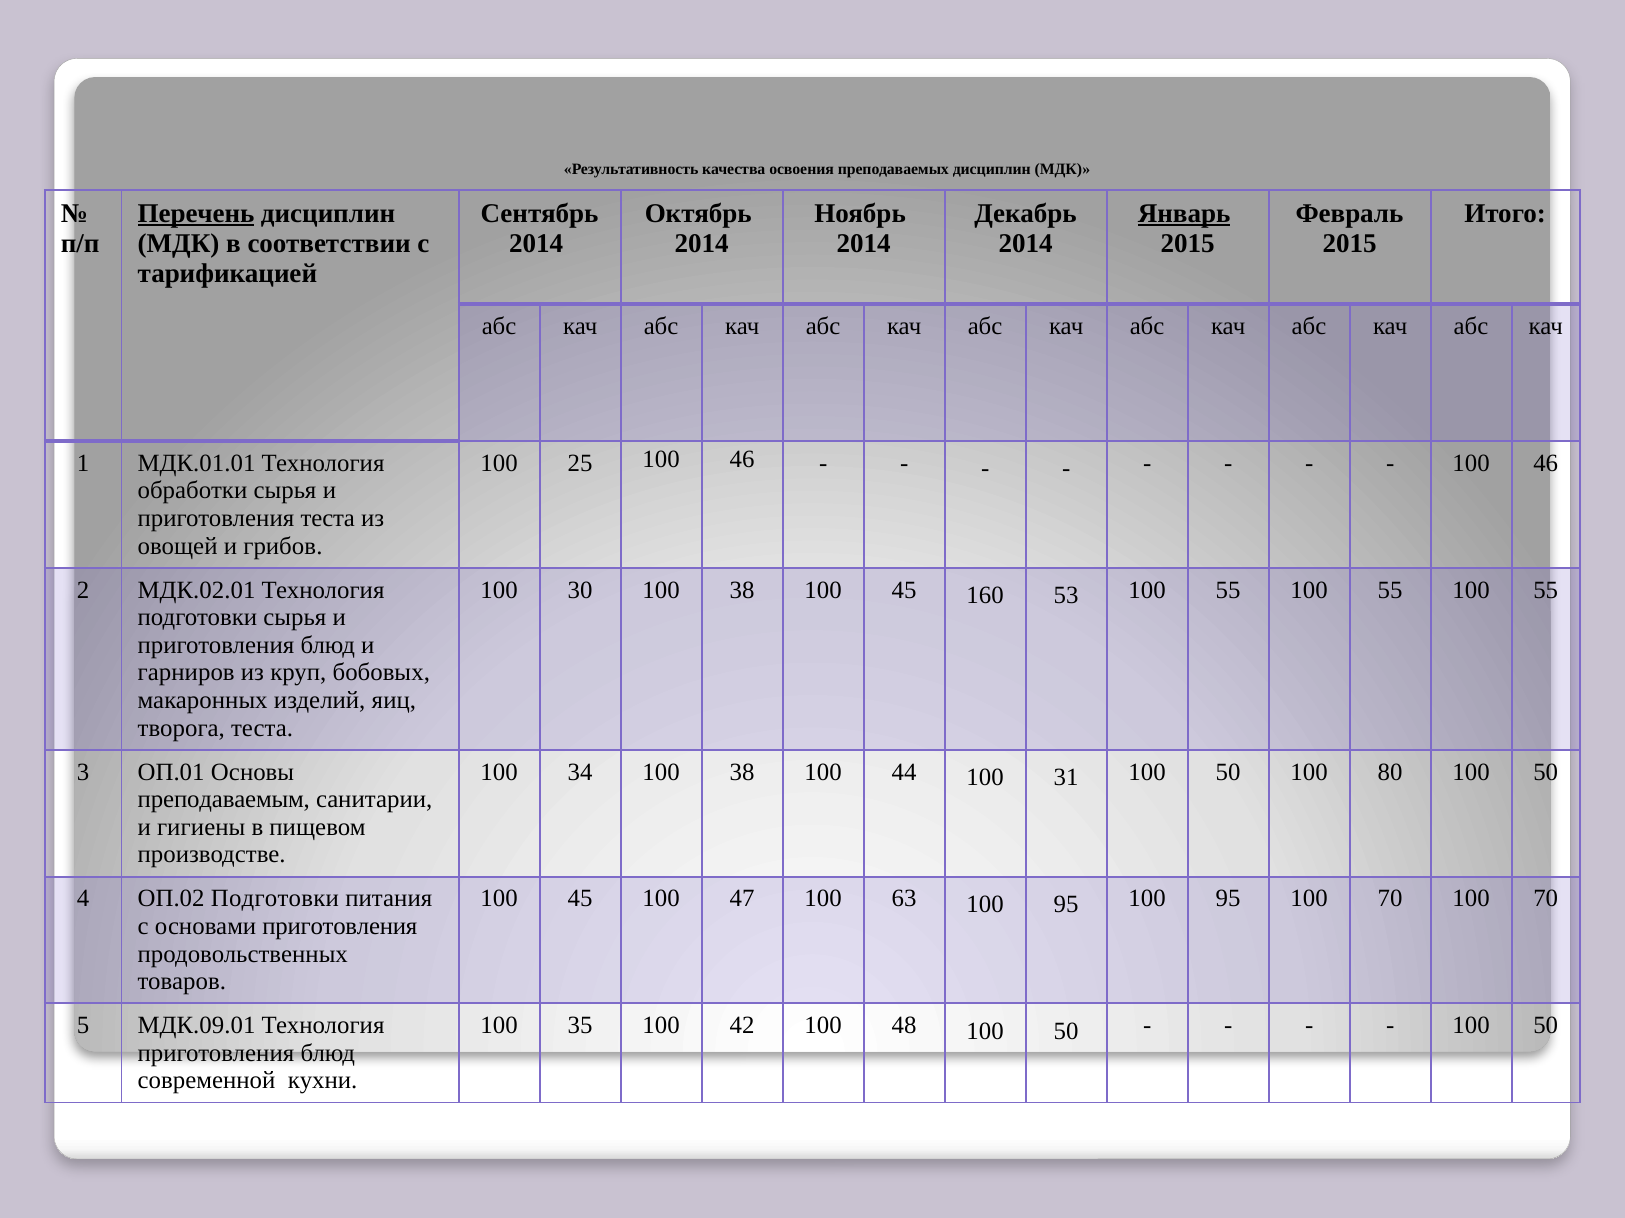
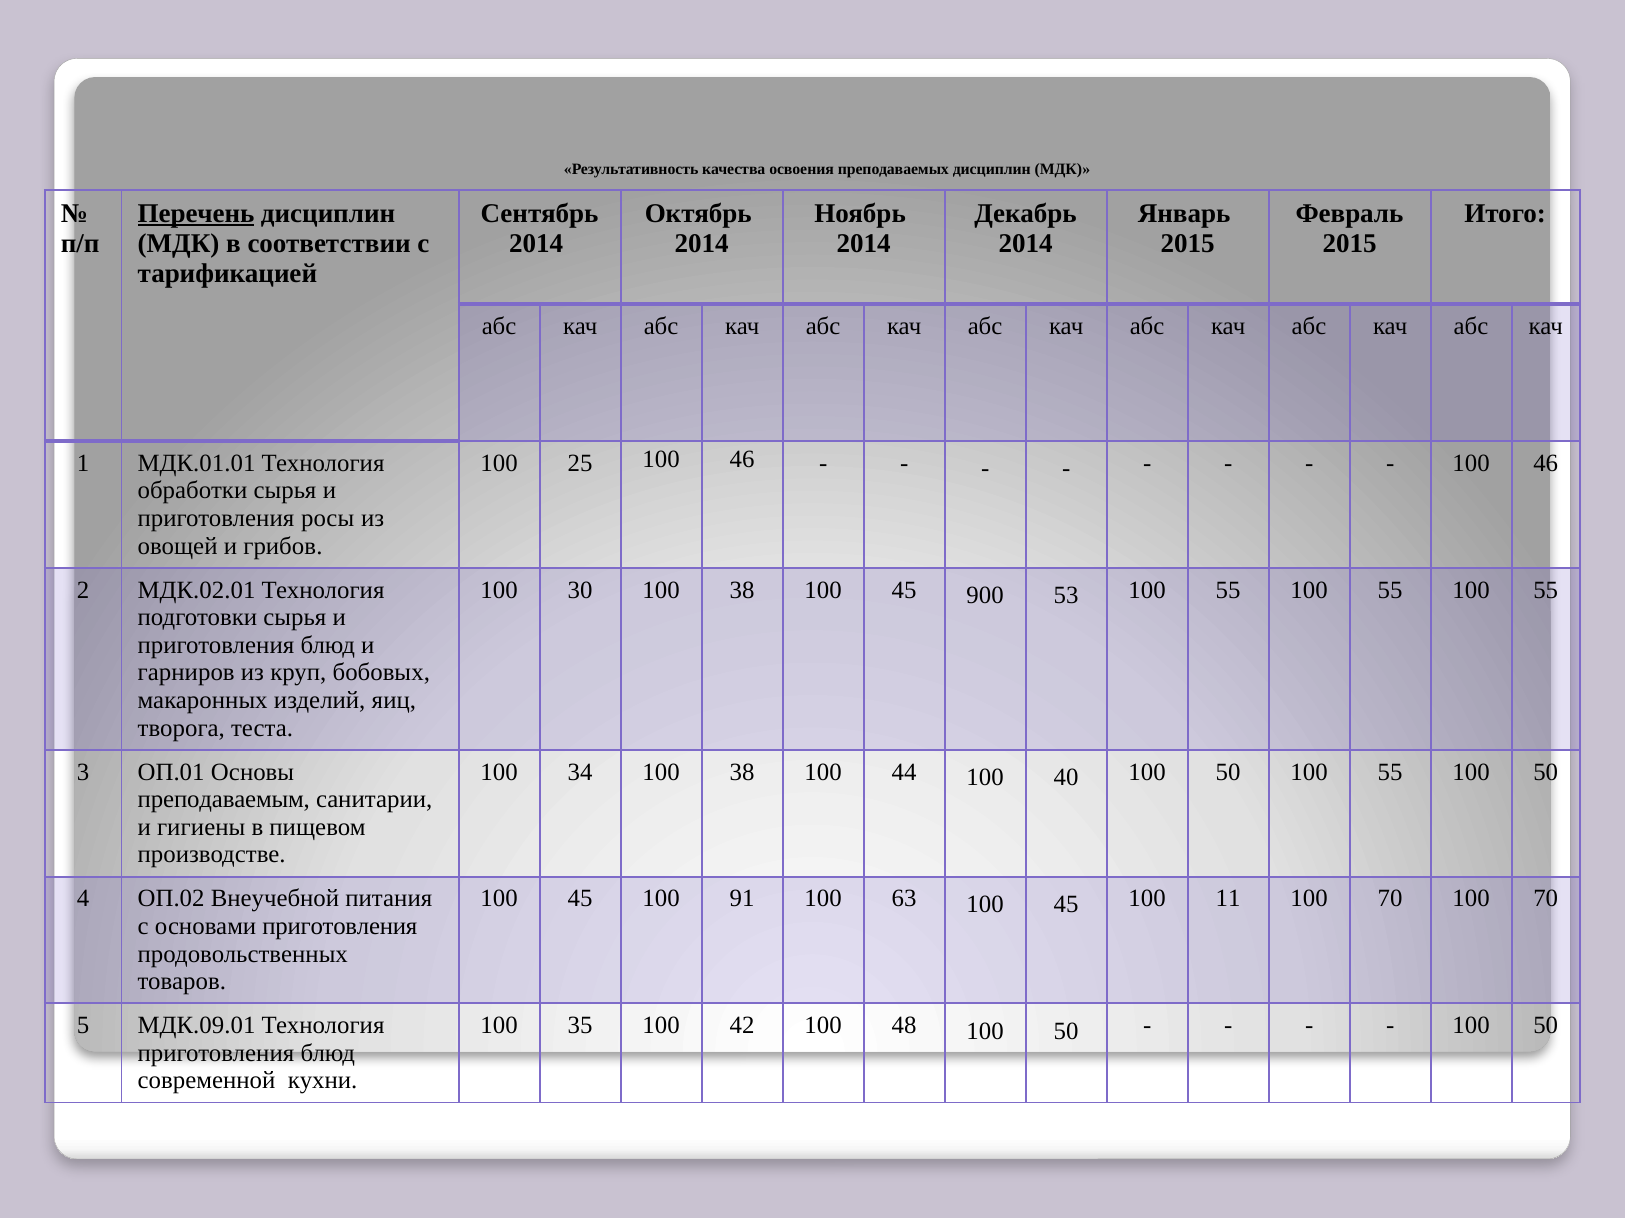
Январь underline: present -> none
приготовления теста: теста -> росы
160: 160 -> 900
31: 31 -> 40
50 100 80: 80 -> 55
ОП.02 Подготовки: Подготовки -> Внеучебной
47: 47 -> 91
63 100 95: 95 -> 45
95 at (1228, 899): 95 -> 11
